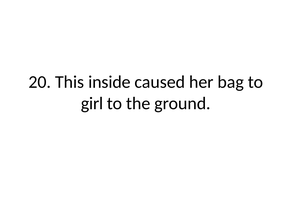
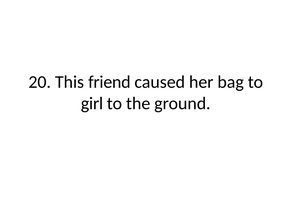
inside: inside -> friend
